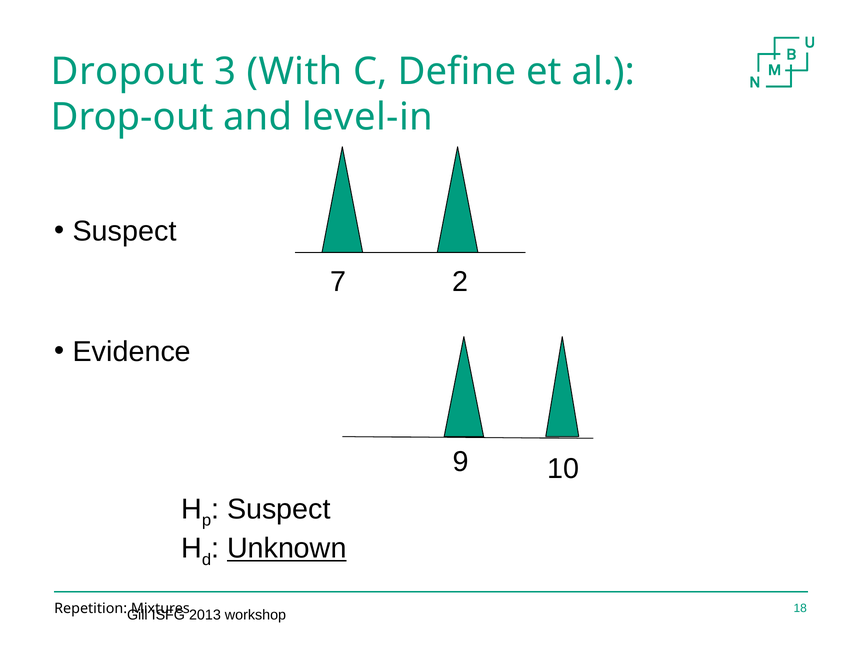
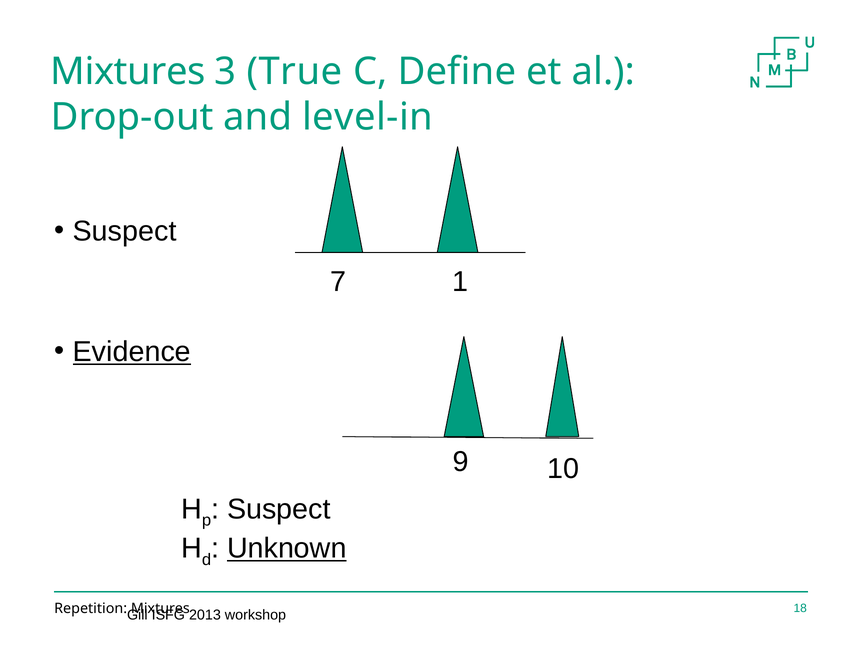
Dropout at (128, 71): Dropout -> Mixtures
With: With -> True
2: 2 -> 1
Evidence underline: none -> present
